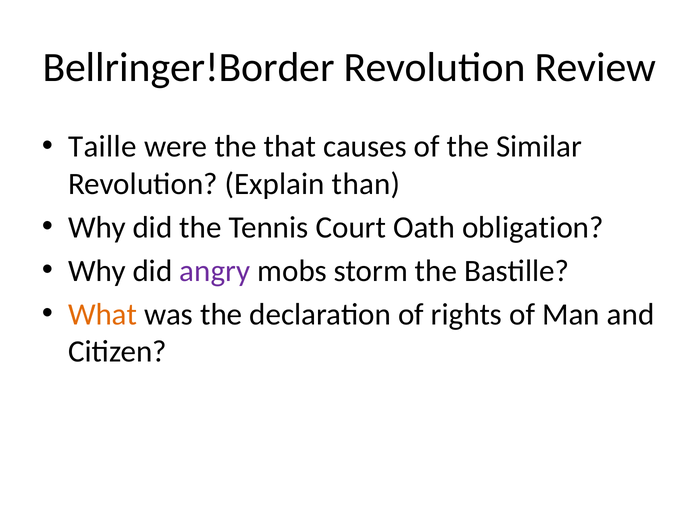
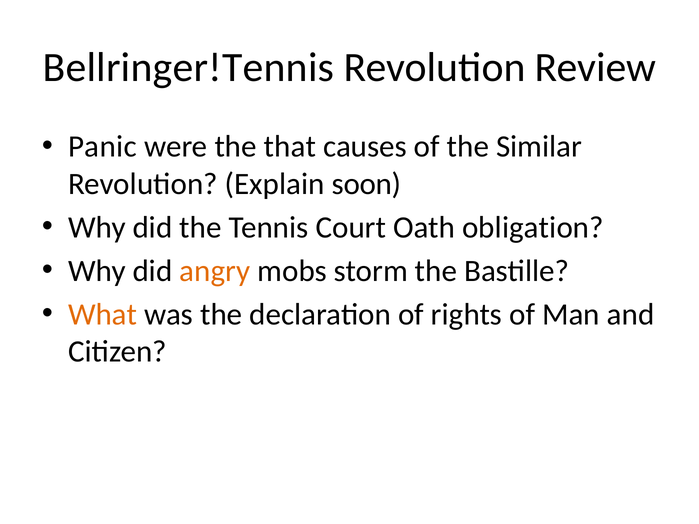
Bellringer!Border: Bellringer!Border -> Bellringer!Tennis
Taille: Taille -> Panic
than: than -> soon
angry colour: purple -> orange
